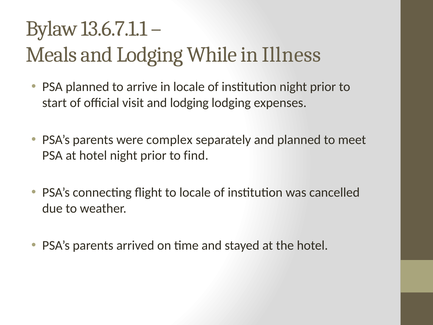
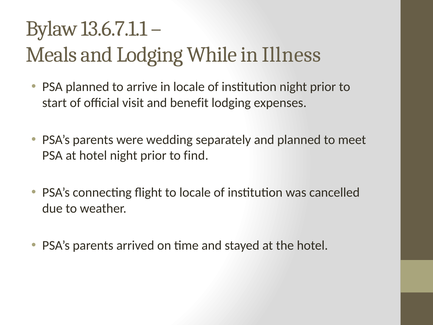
visit and lodging: lodging -> benefit
complex: complex -> wedding
